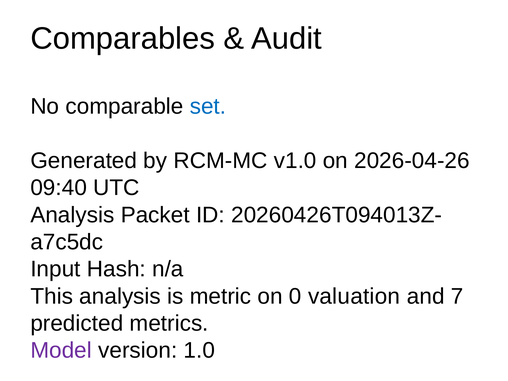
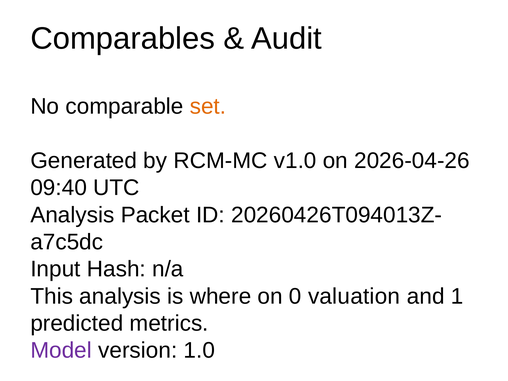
set colour: blue -> orange
metric: metric -> where
7: 7 -> 1
